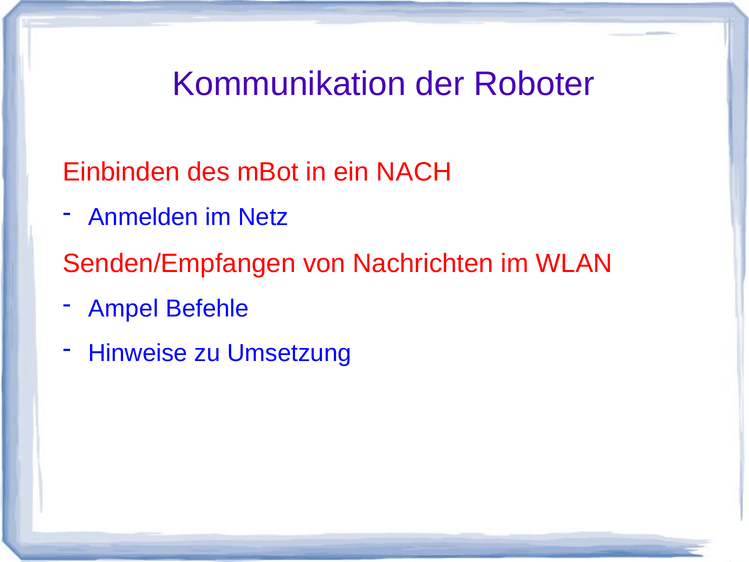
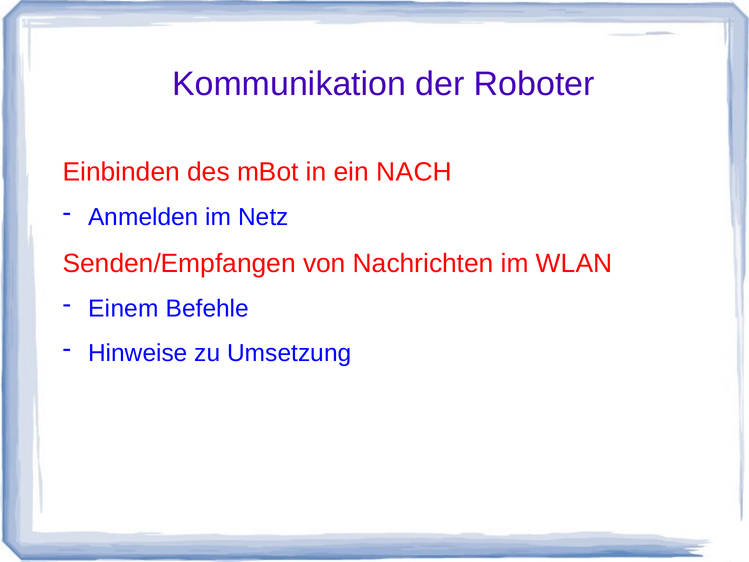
Ampel: Ampel -> Einem
